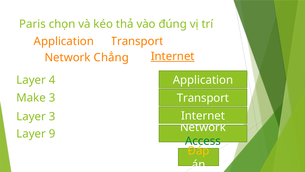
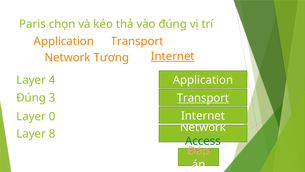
Chẳng: Chẳng -> Tương
Make at (31, 98): Make -> Đúng
Transport at (203, 98) underline: none -> present
Layer 3: 3 -> 0
9: 9 -> 8
Đáp colour: yellow -> pink
